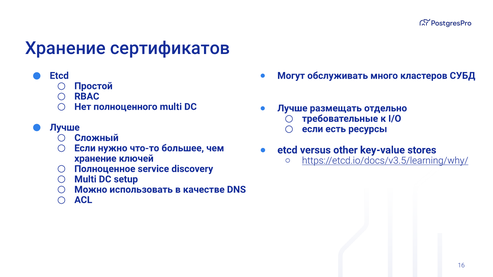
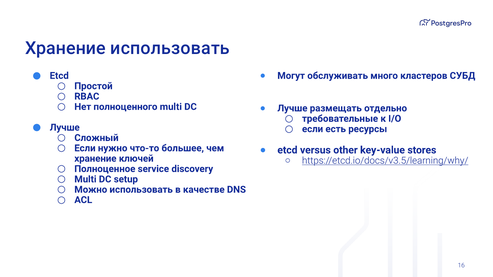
Хранение сертификатов: сертификатов -> использовать
